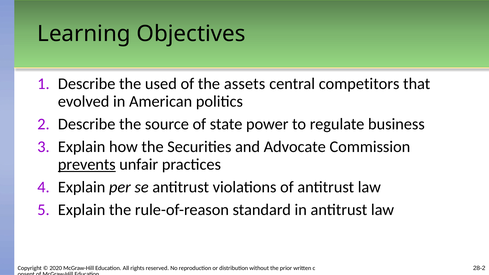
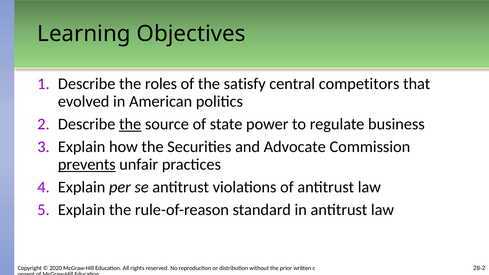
used: used -> roles
assets: assets -> satisfy
the at (130, 124) underline: none -> present
